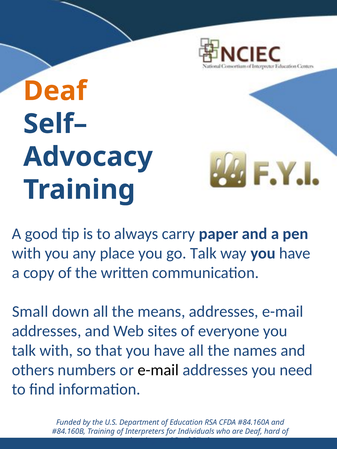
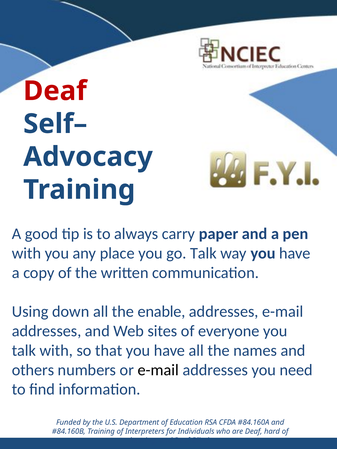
Deaf at (55, 91) colour: orange -> red
Small: Small -> Using
means: means -> enable
